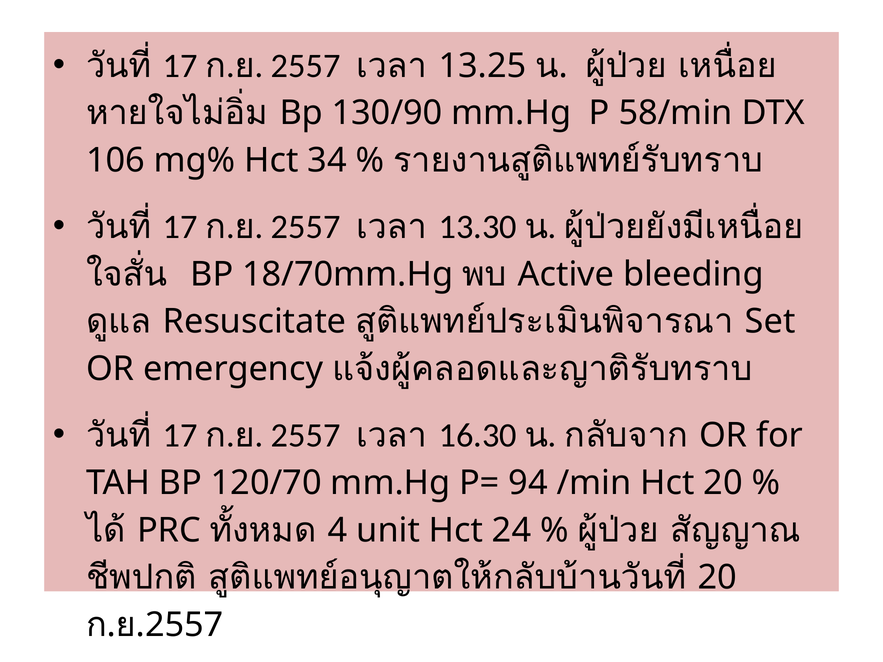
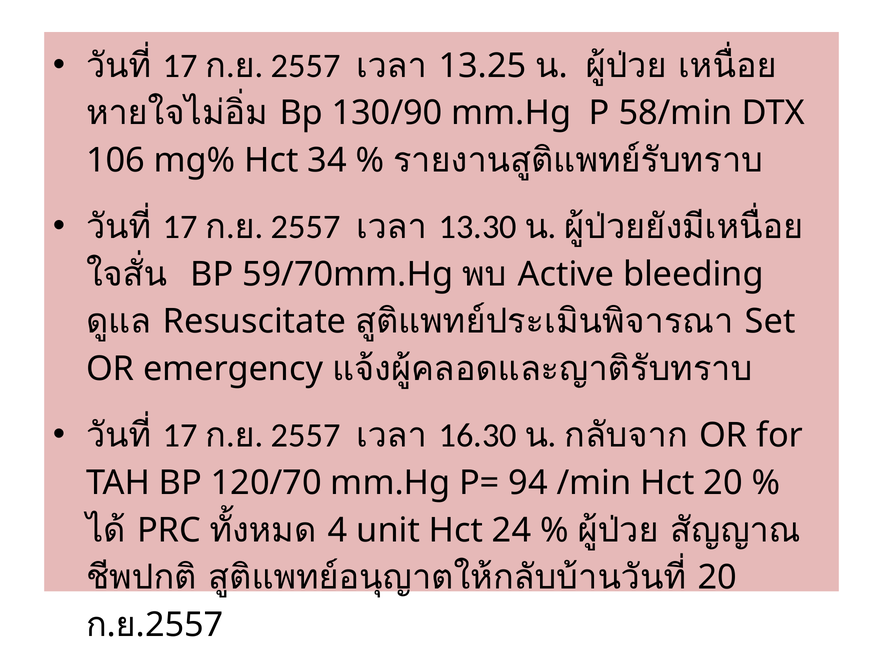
18/70mm.Hg: 18/70mm.Hg -> 59/70mm.Hg
